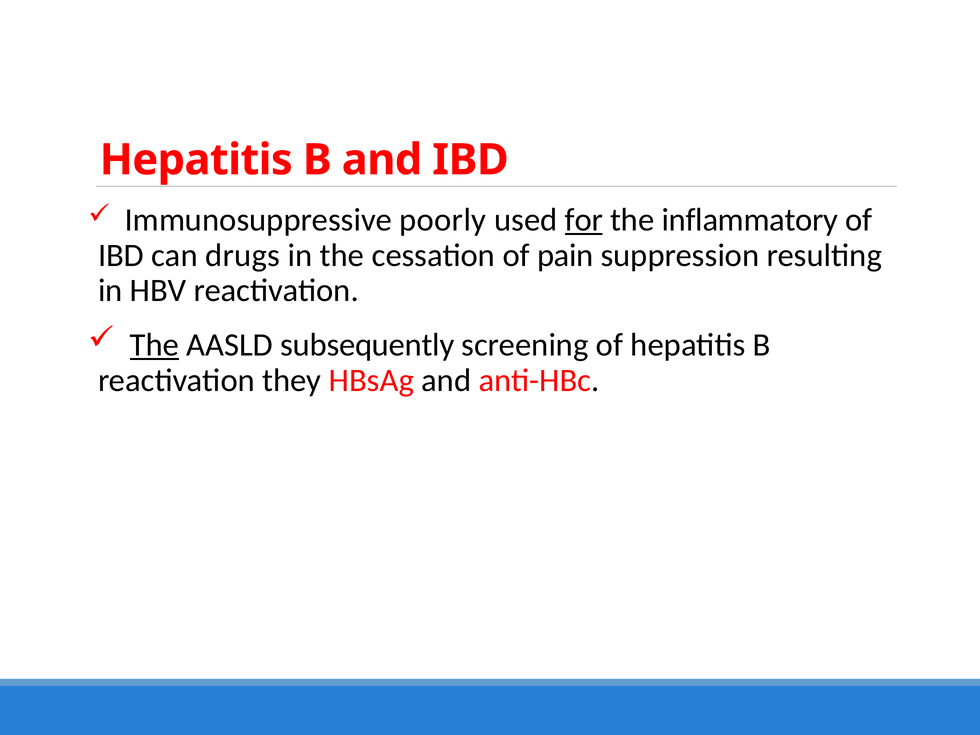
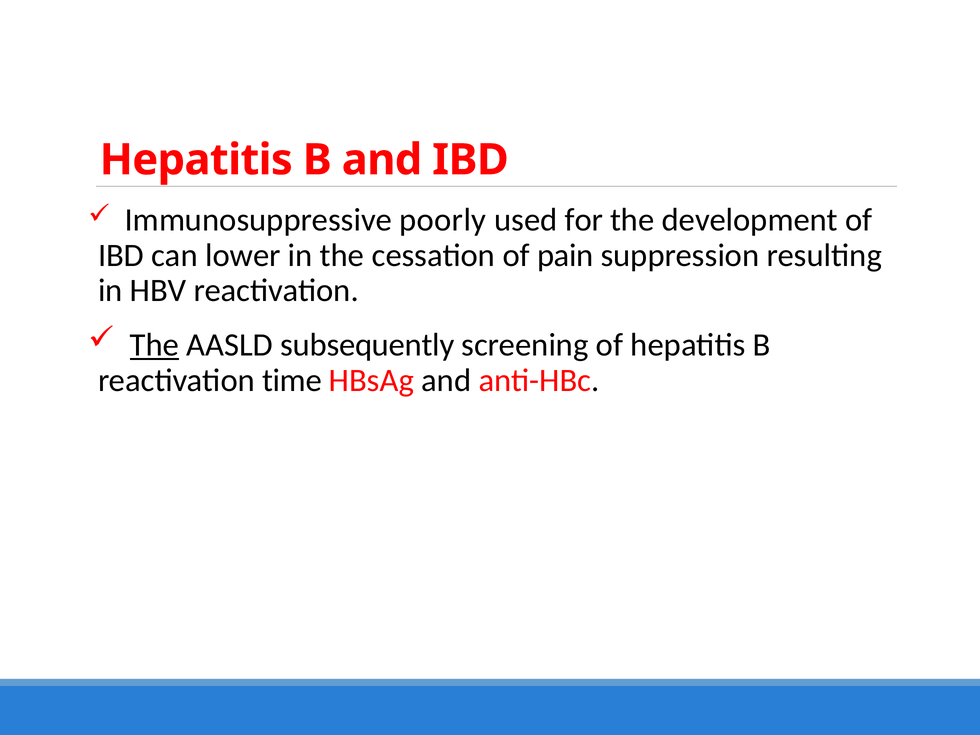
for underline: present -> none
inflammatory: inflammatory -> development
drugs: drugs -> lower
they: they -> time
